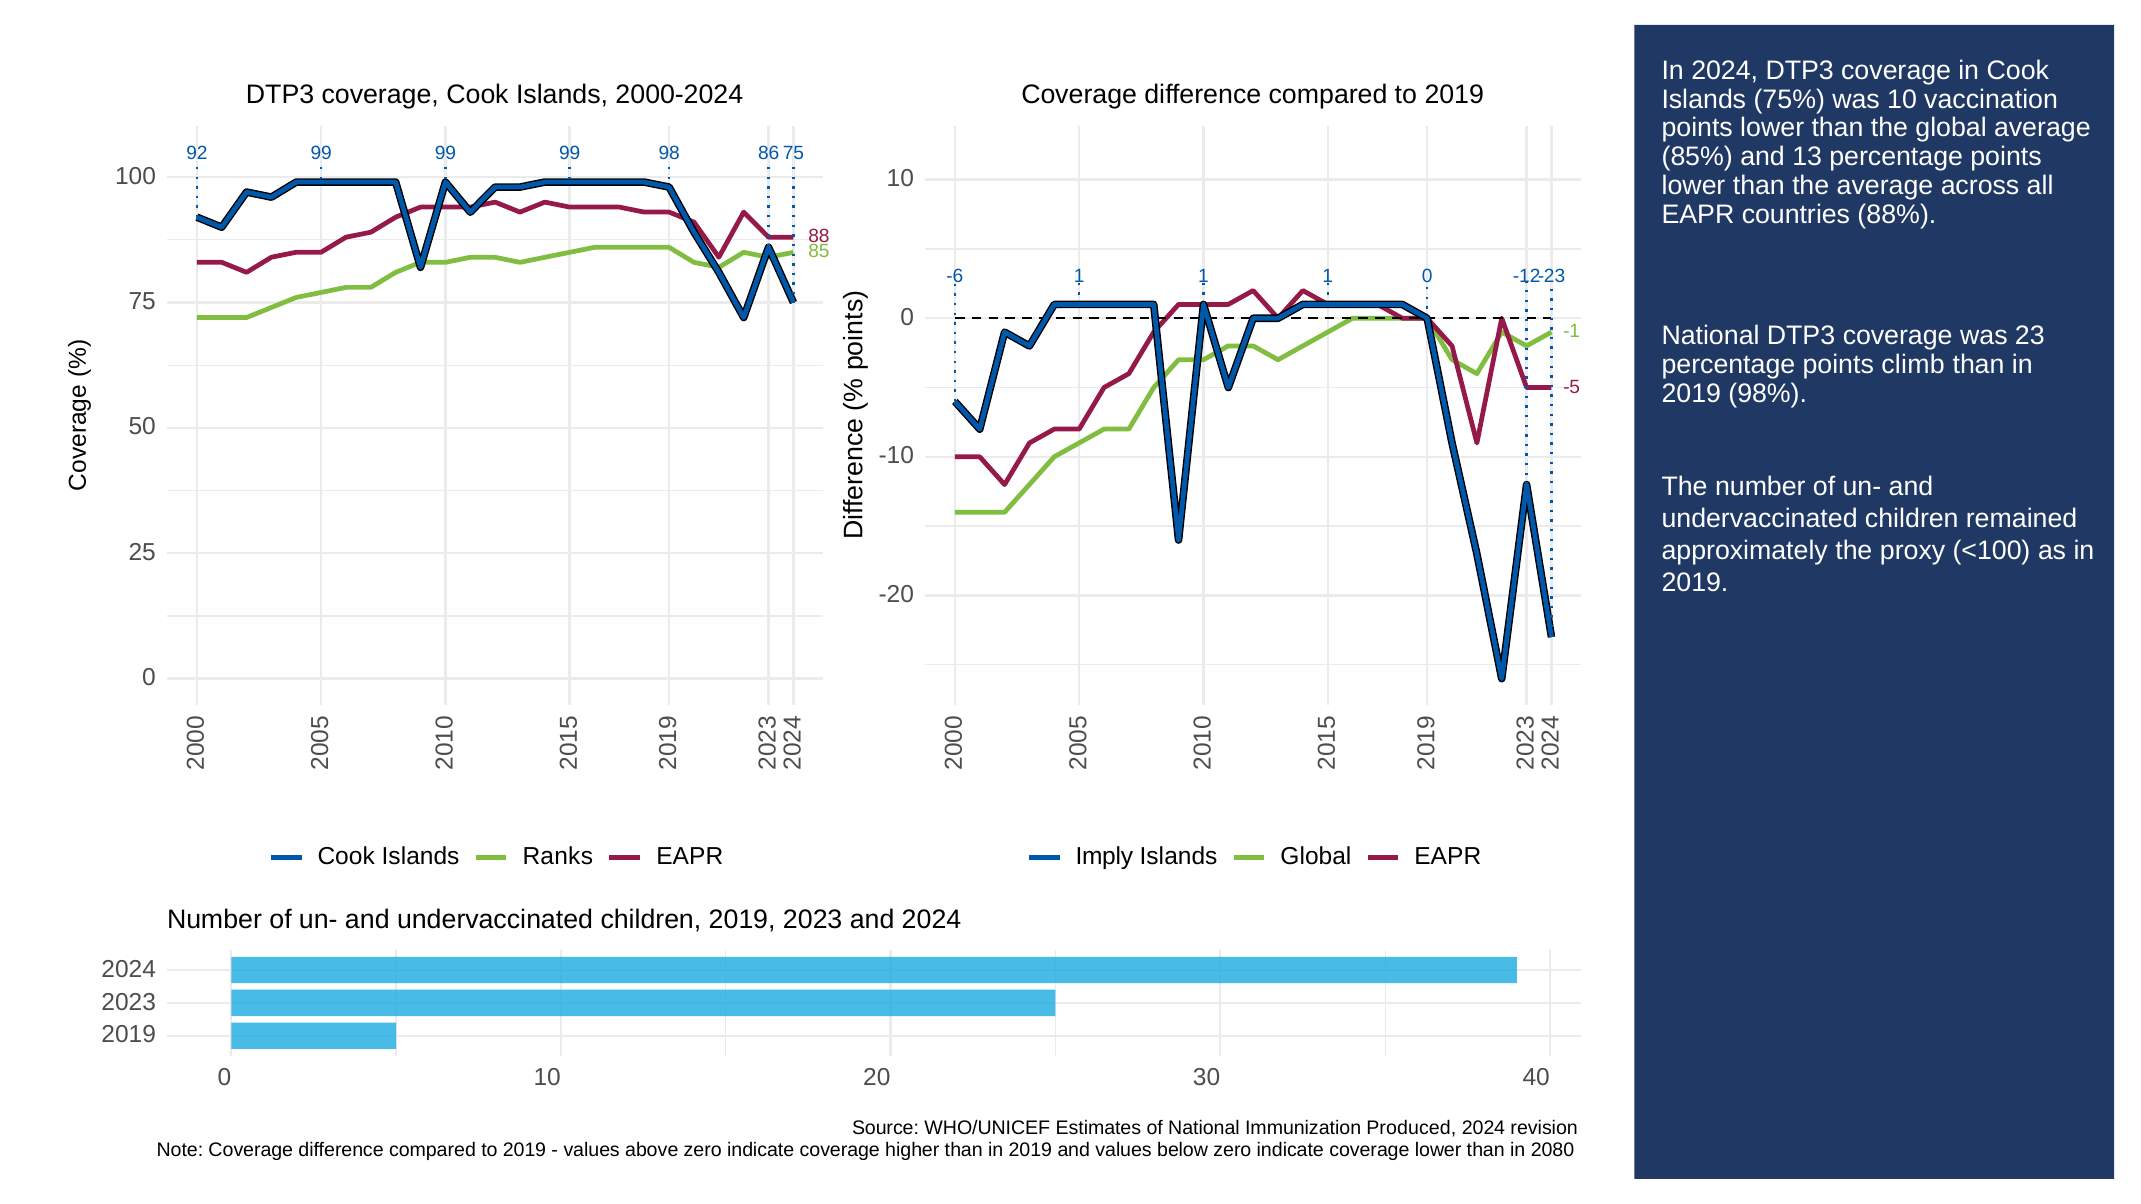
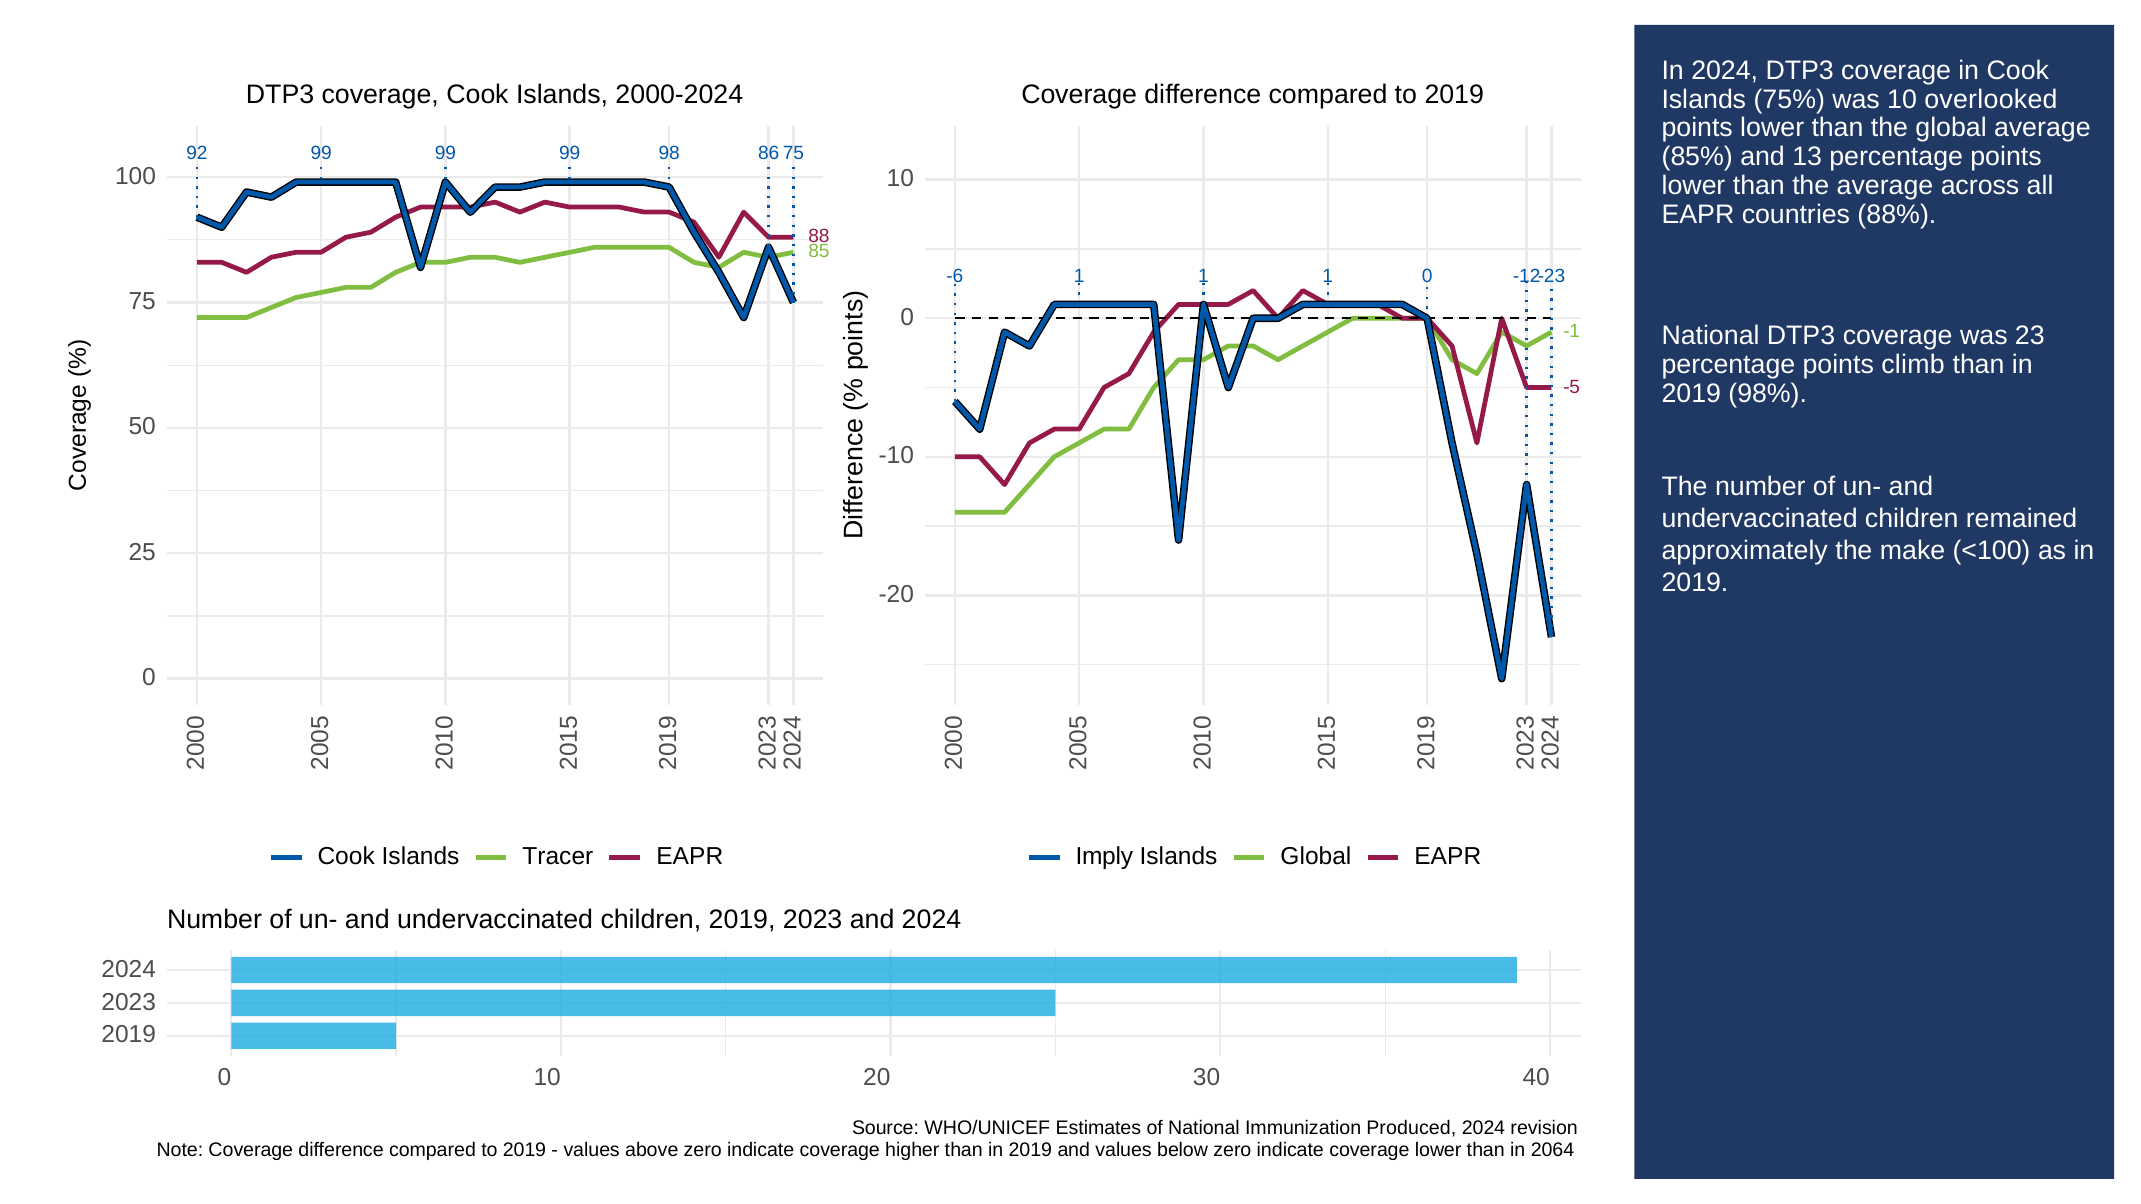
vaccination: vaccination -> overlooked
proxy: proxy -> make
Ranks: Ranks -> Tracer
2080: 2080 -> 2064
